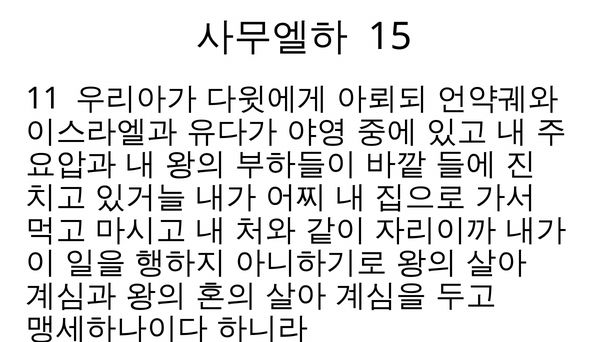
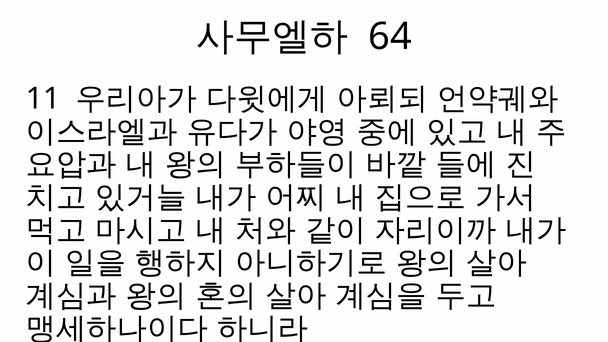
15: 15 -> 64
